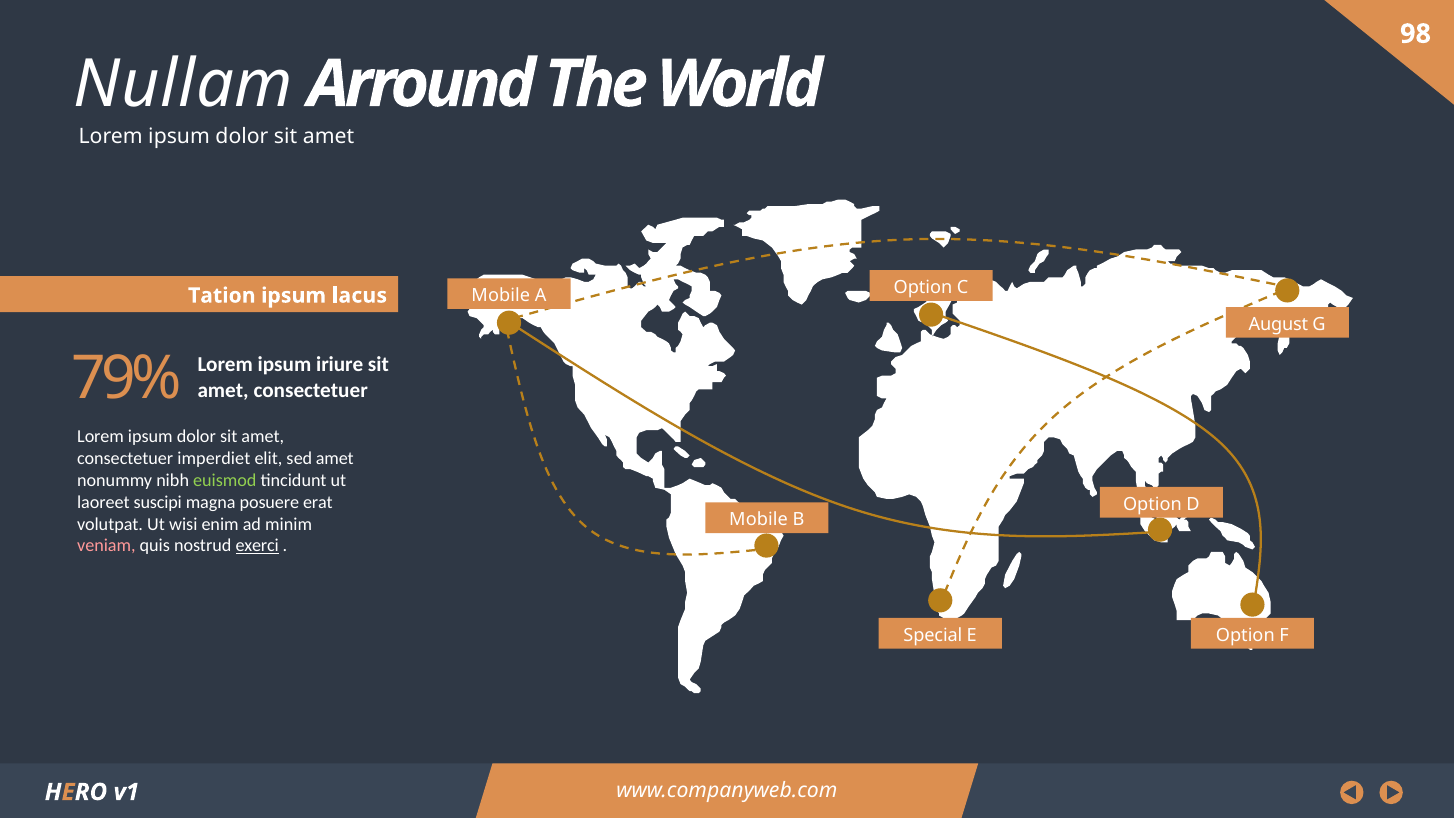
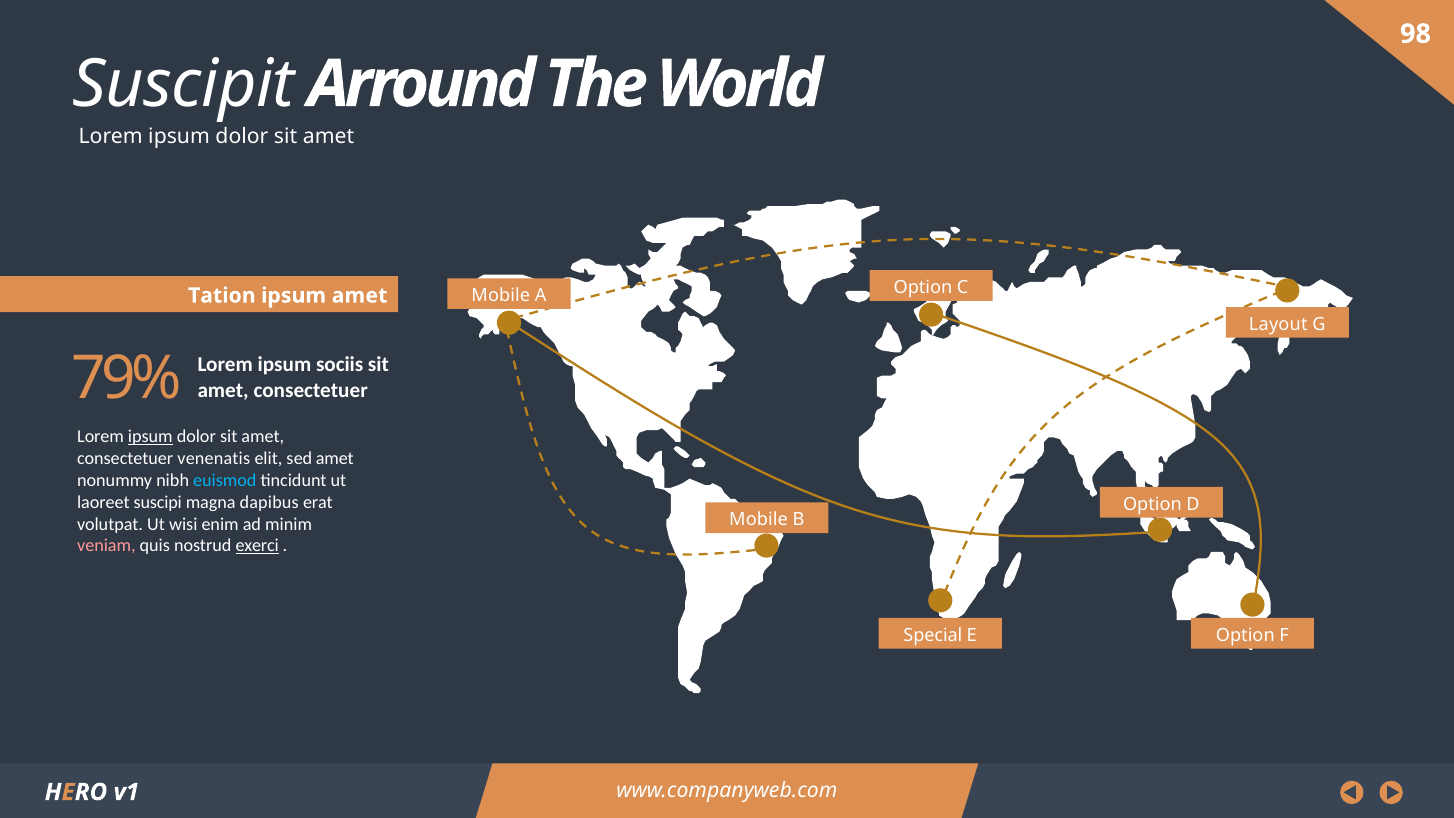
Nullam: Nullam -> Suscipit
ipsum lacus: lacus -> amet
August: August -> Layout
iriure: iriure -> sociis
ipsum at (150, 437) underline: none -> present
imperdiet: imperdiet -> venenatis
euismod colour: light green -> light blue
posuere: posuere -> dapibus
